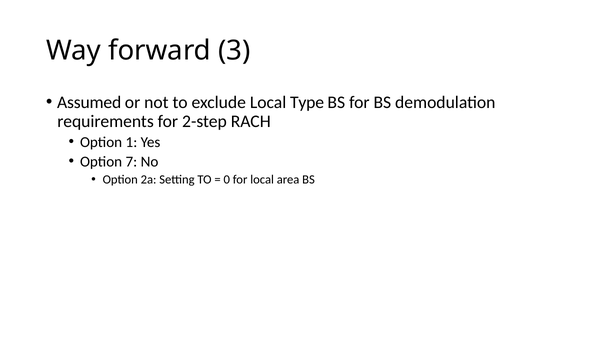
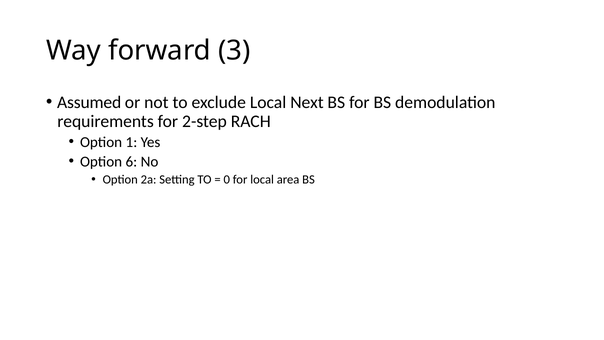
Type: Type -> Next
7: 7 -> 6
